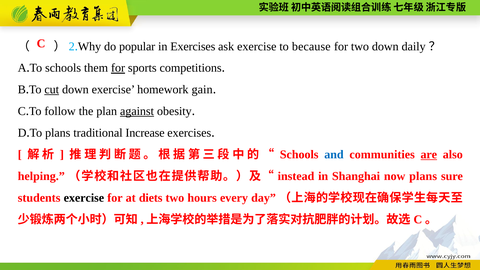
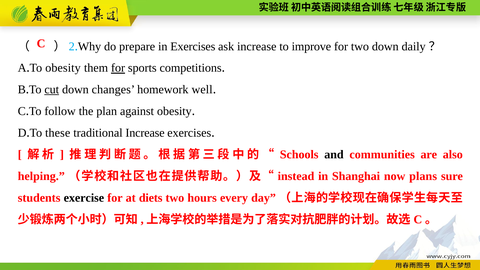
popular: popular -> prepare
ask exercise: exercise -> increase
because: because -> improve
To schools: schools -> obesity
down exercise: exercise -> changes
gain: gain -> well
against underline: present -> none
To plans: plans -> these
and colour: blue -> black
are underline: present -> none
